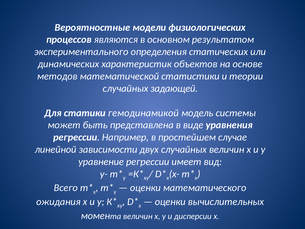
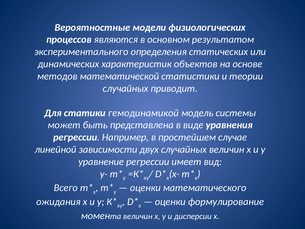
задающей: задающей -> приводит
вычислительных: вычислительных -> формулирование
